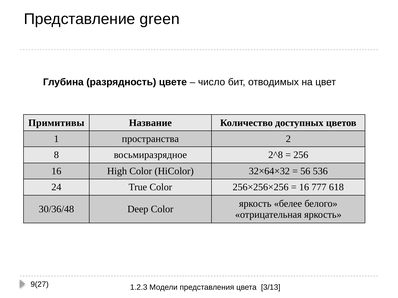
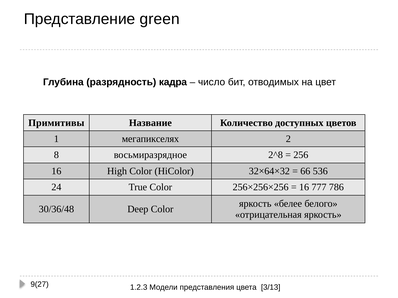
цвете: цвете -> кадра
пространства: пространства -> мегапикселях
56: 56 -> 66
618: 618 -> 786
